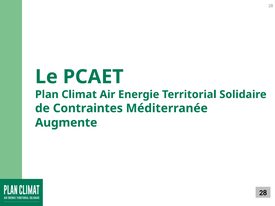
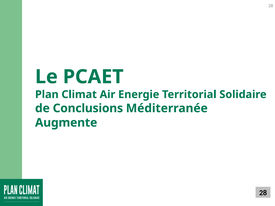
Contraintes: Contraintes -> Conclusions
